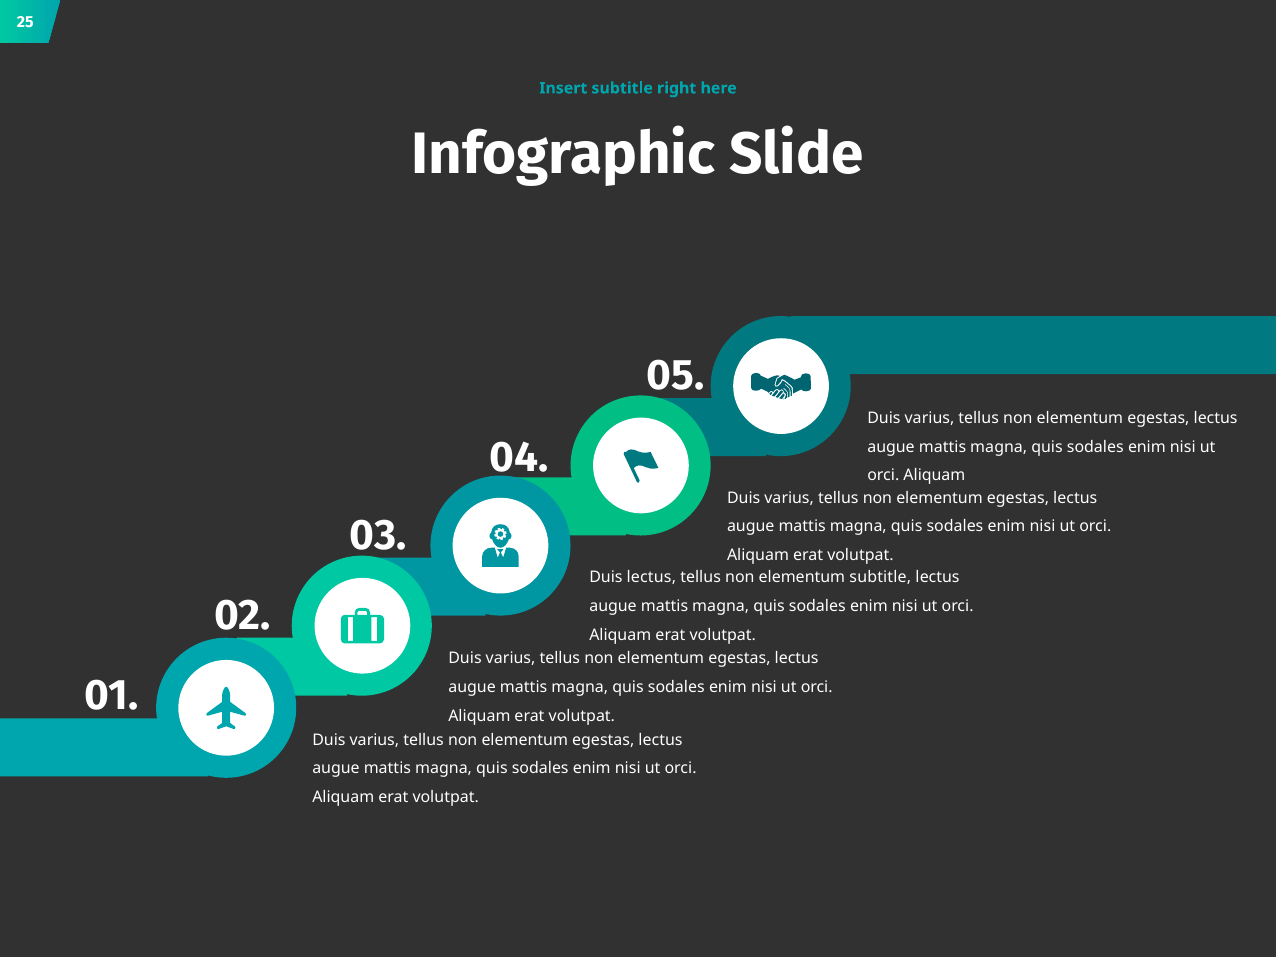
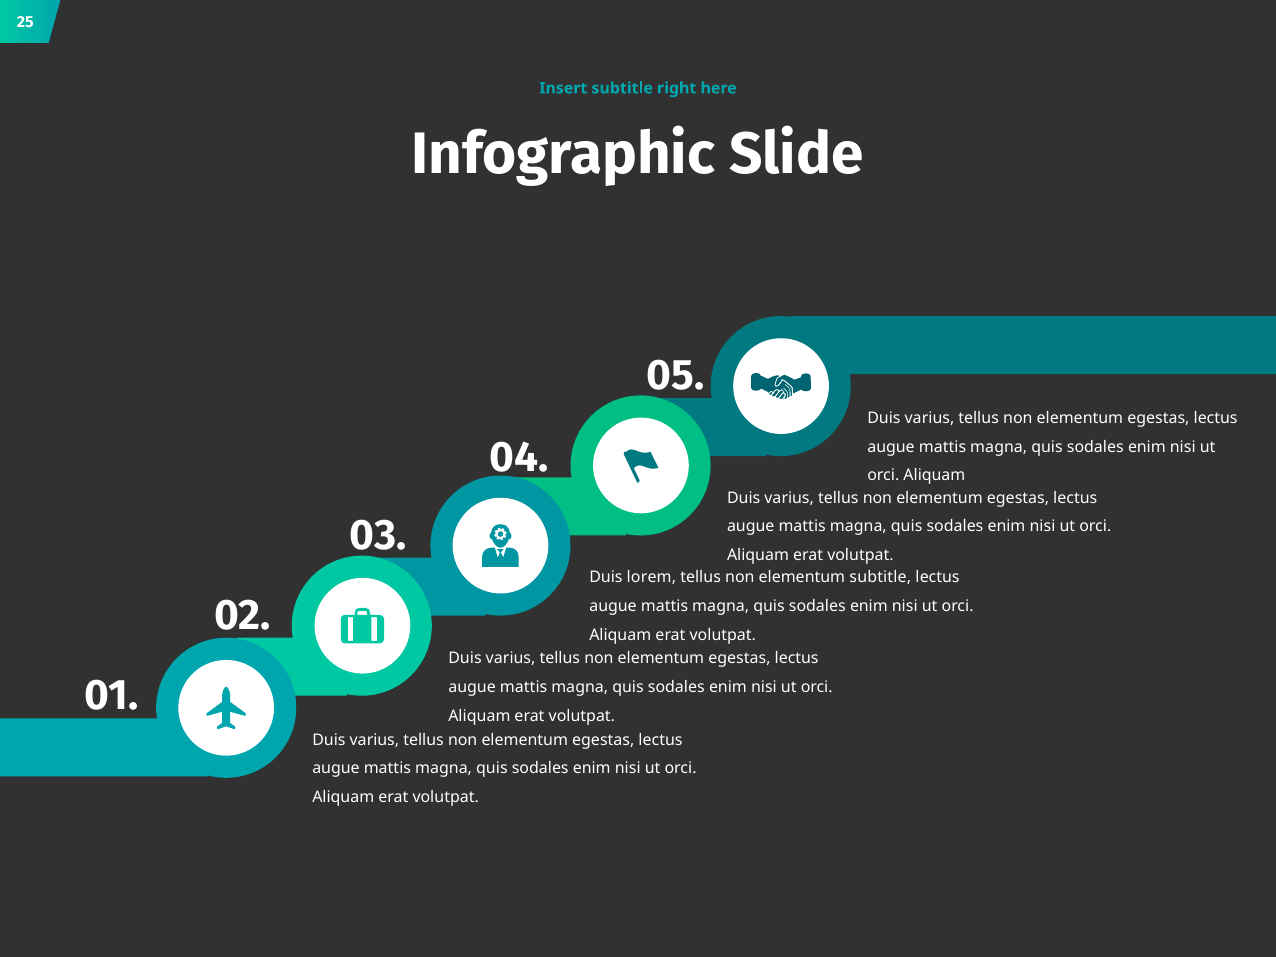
Duis lectus: lectus -> lorem
